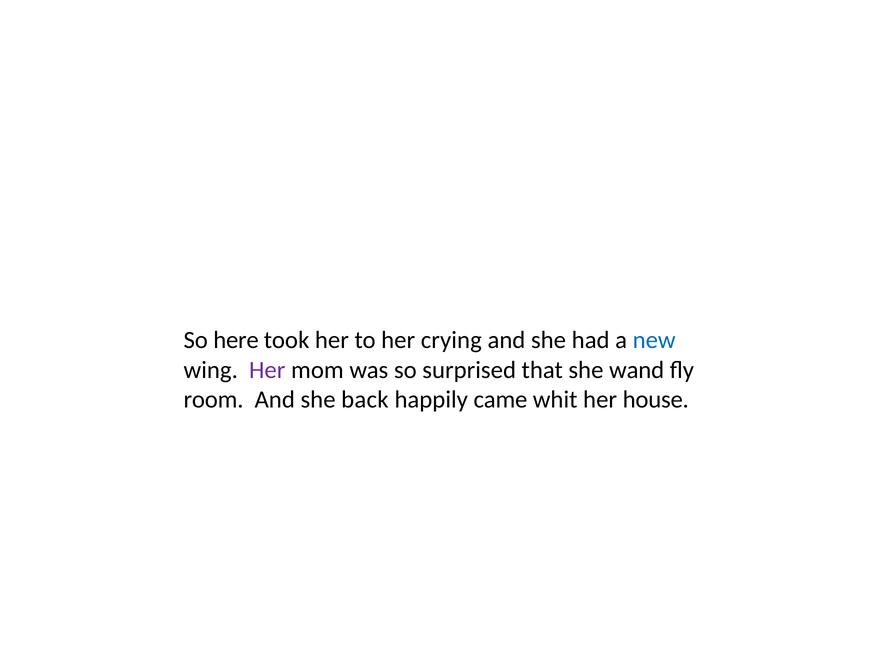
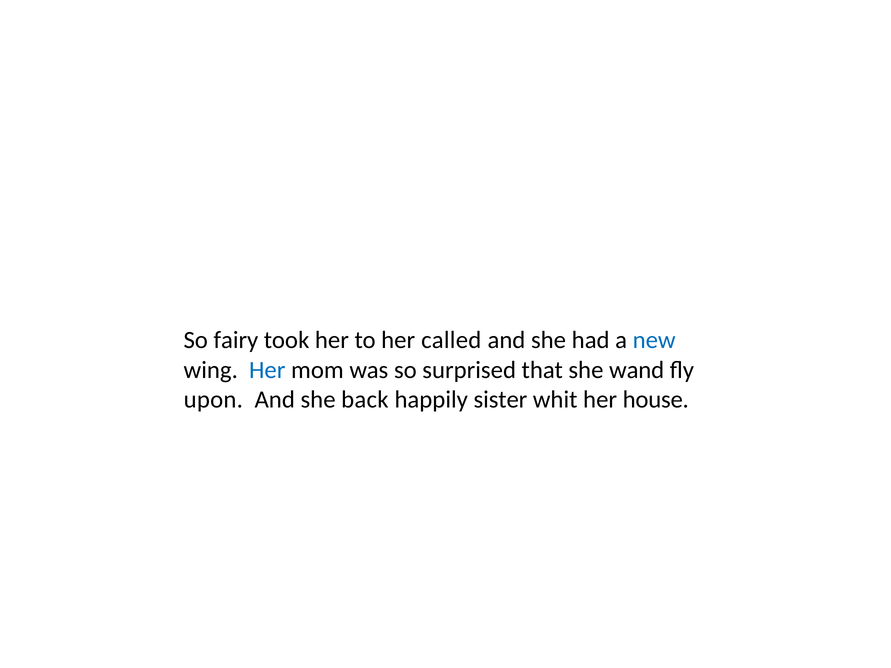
here: here -> fairy
crying: crying -> called
Her at (267, 370) colour: purple -> blue
room: room -> upon
came: came -> sister
